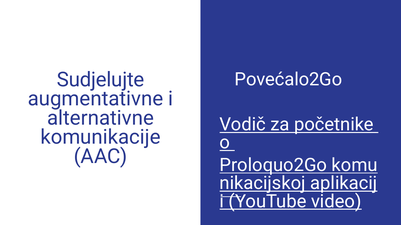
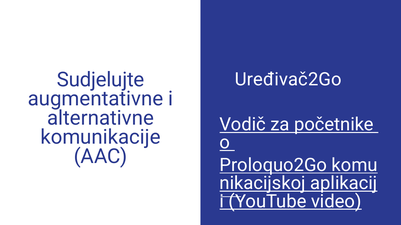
Povećalo2Go: Povećalo2Go -> Uređivač2Go
